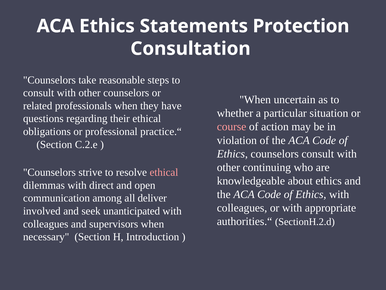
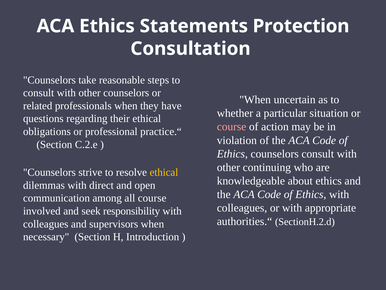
ethical at (164, 172) colour: pink -> yellow
all deliver: deliver -> course
unanticipated: unanticipated -> responsibility
